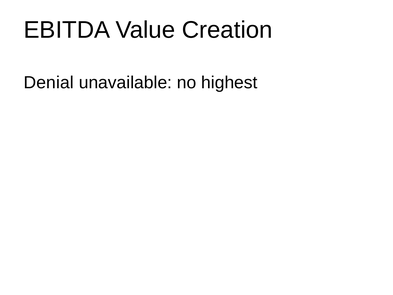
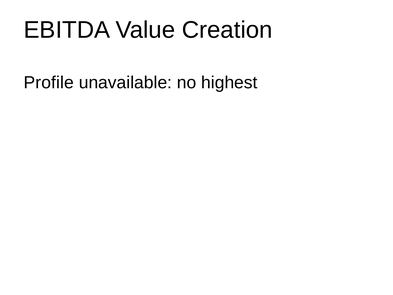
Denial: Denial -> Profile
